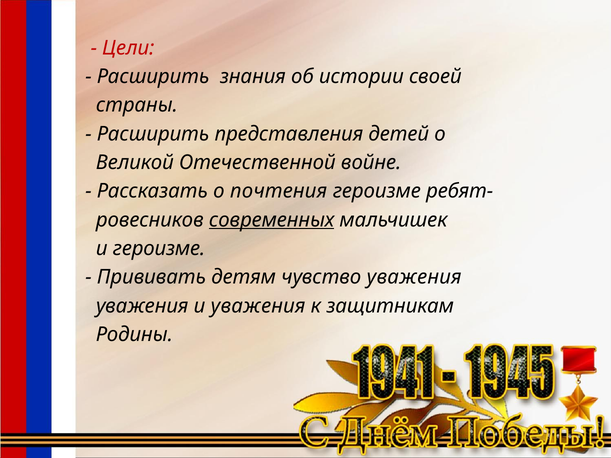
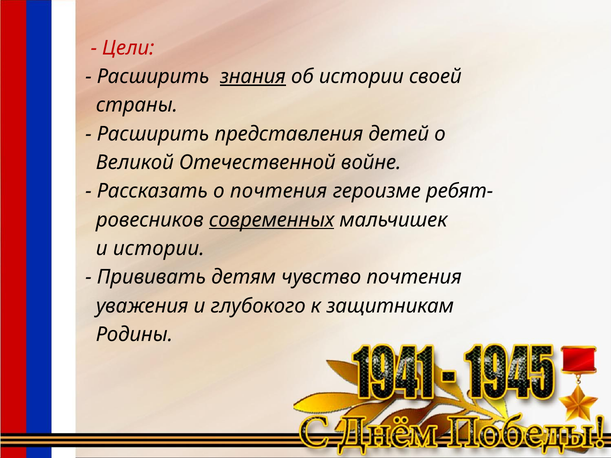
знания underline: none -> present
и героизме: героизме -> истории
чувство уважения: уважения -> почтения
и уважения: уважения -> глубокого
